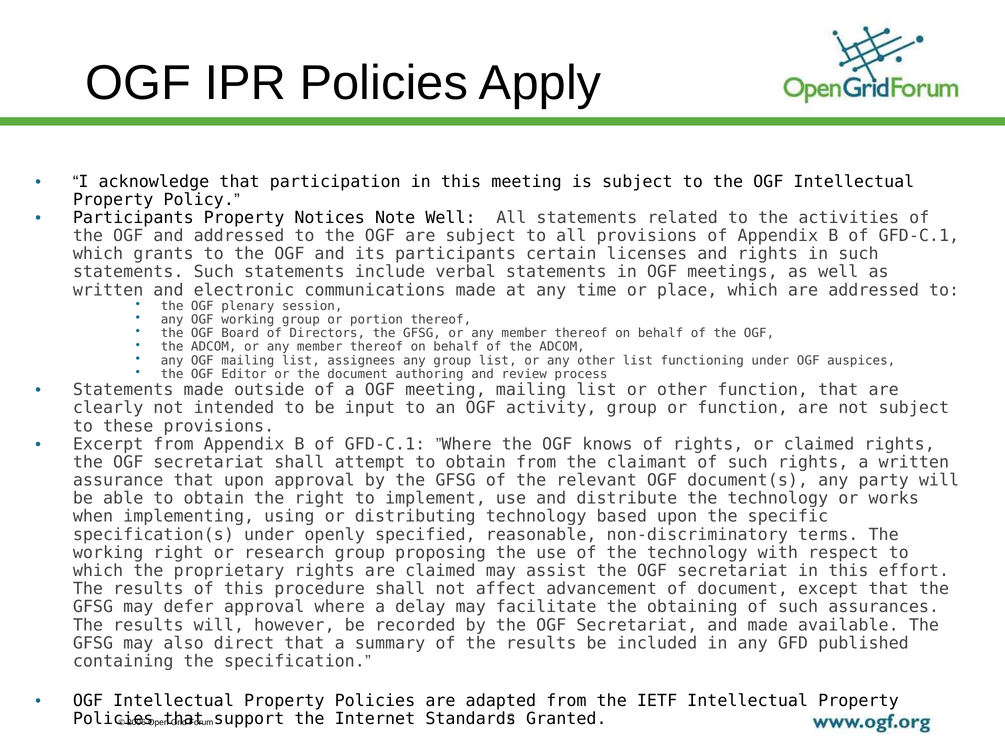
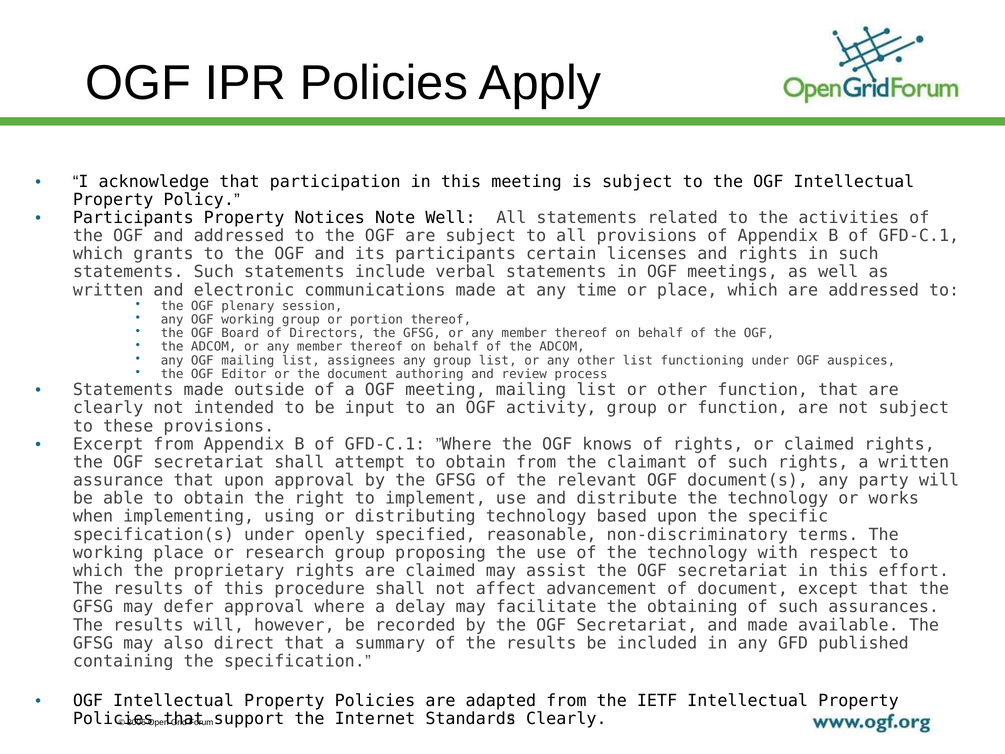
working right: right -> place
Granted at (566, 719): Granted -> Clearly
